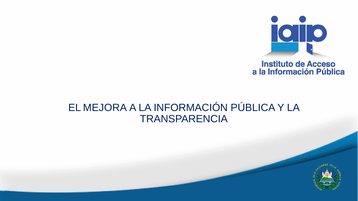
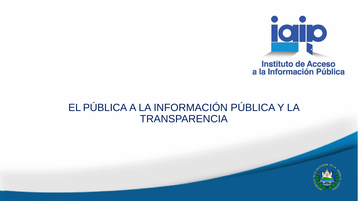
EL MEJORA: MEJORA -> PÚBLICA
